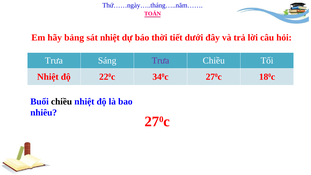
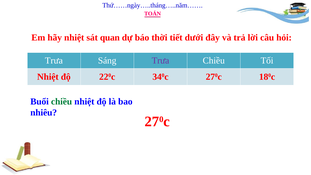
hãy bảng: bảng -> nhiệt
sát nhiệt: nhiệt -> quan
chiều at (62, 101) colour: black -> green
